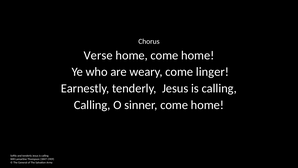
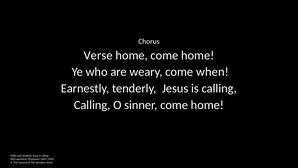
linger: linger -> when
